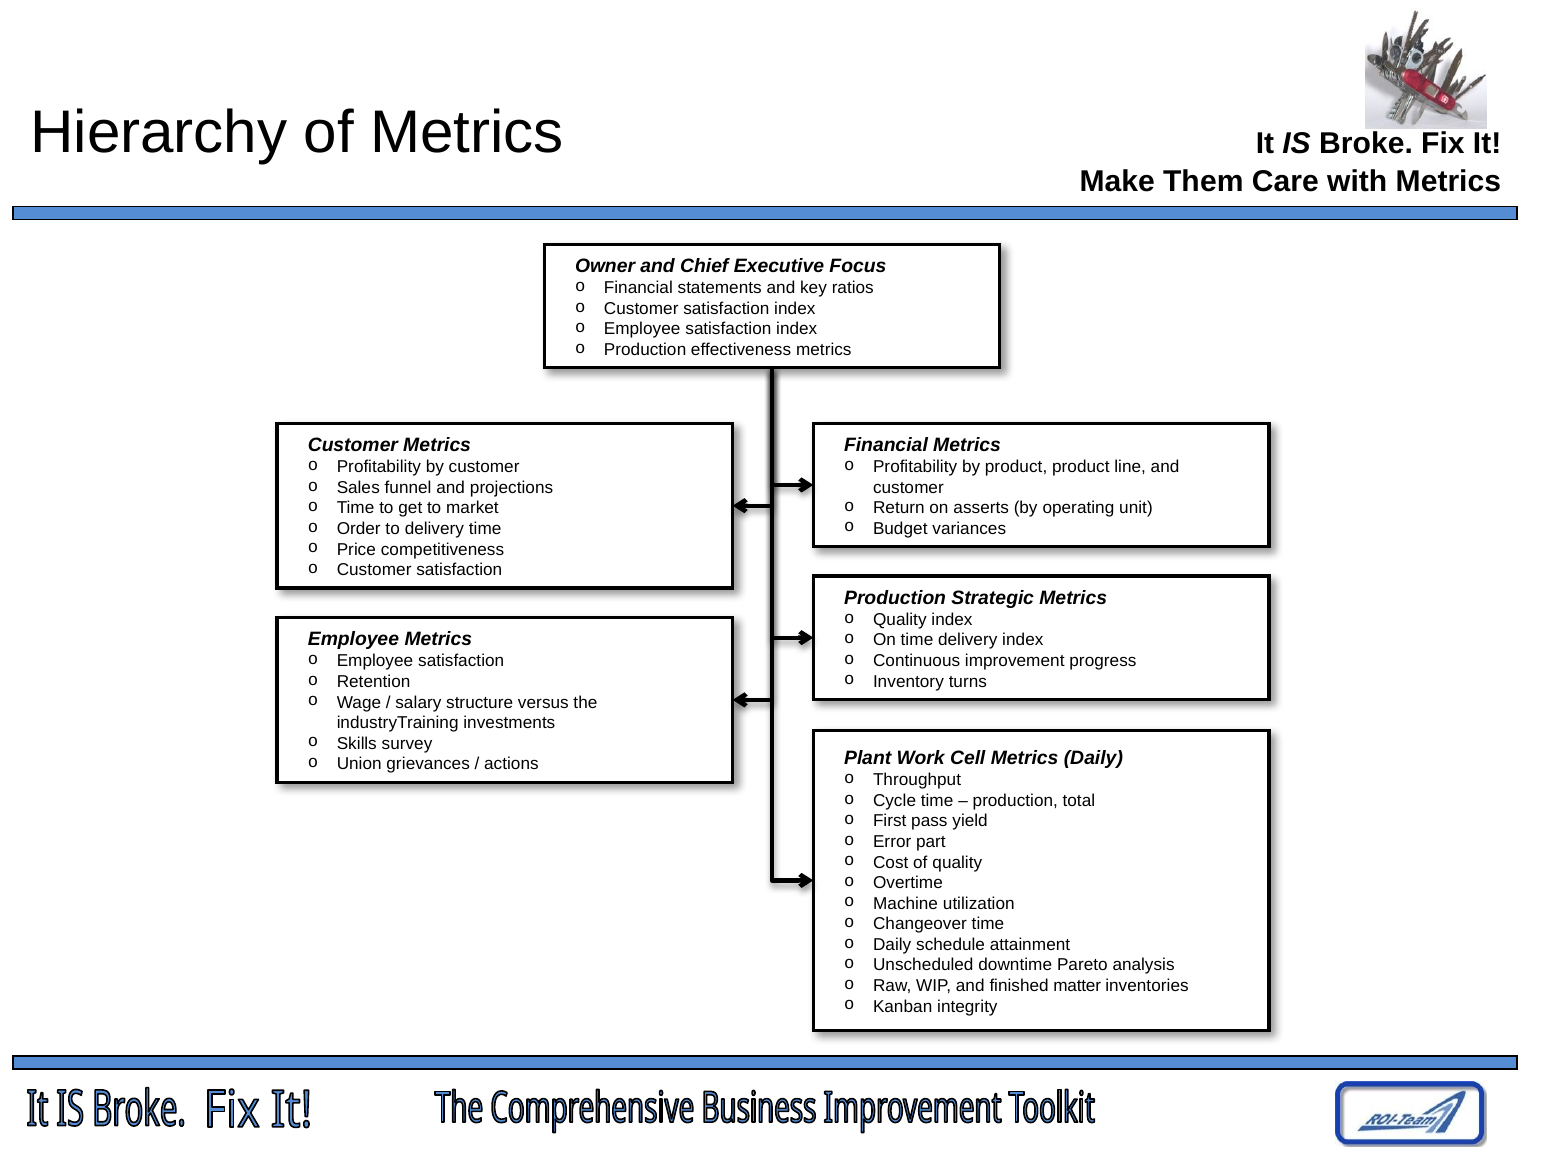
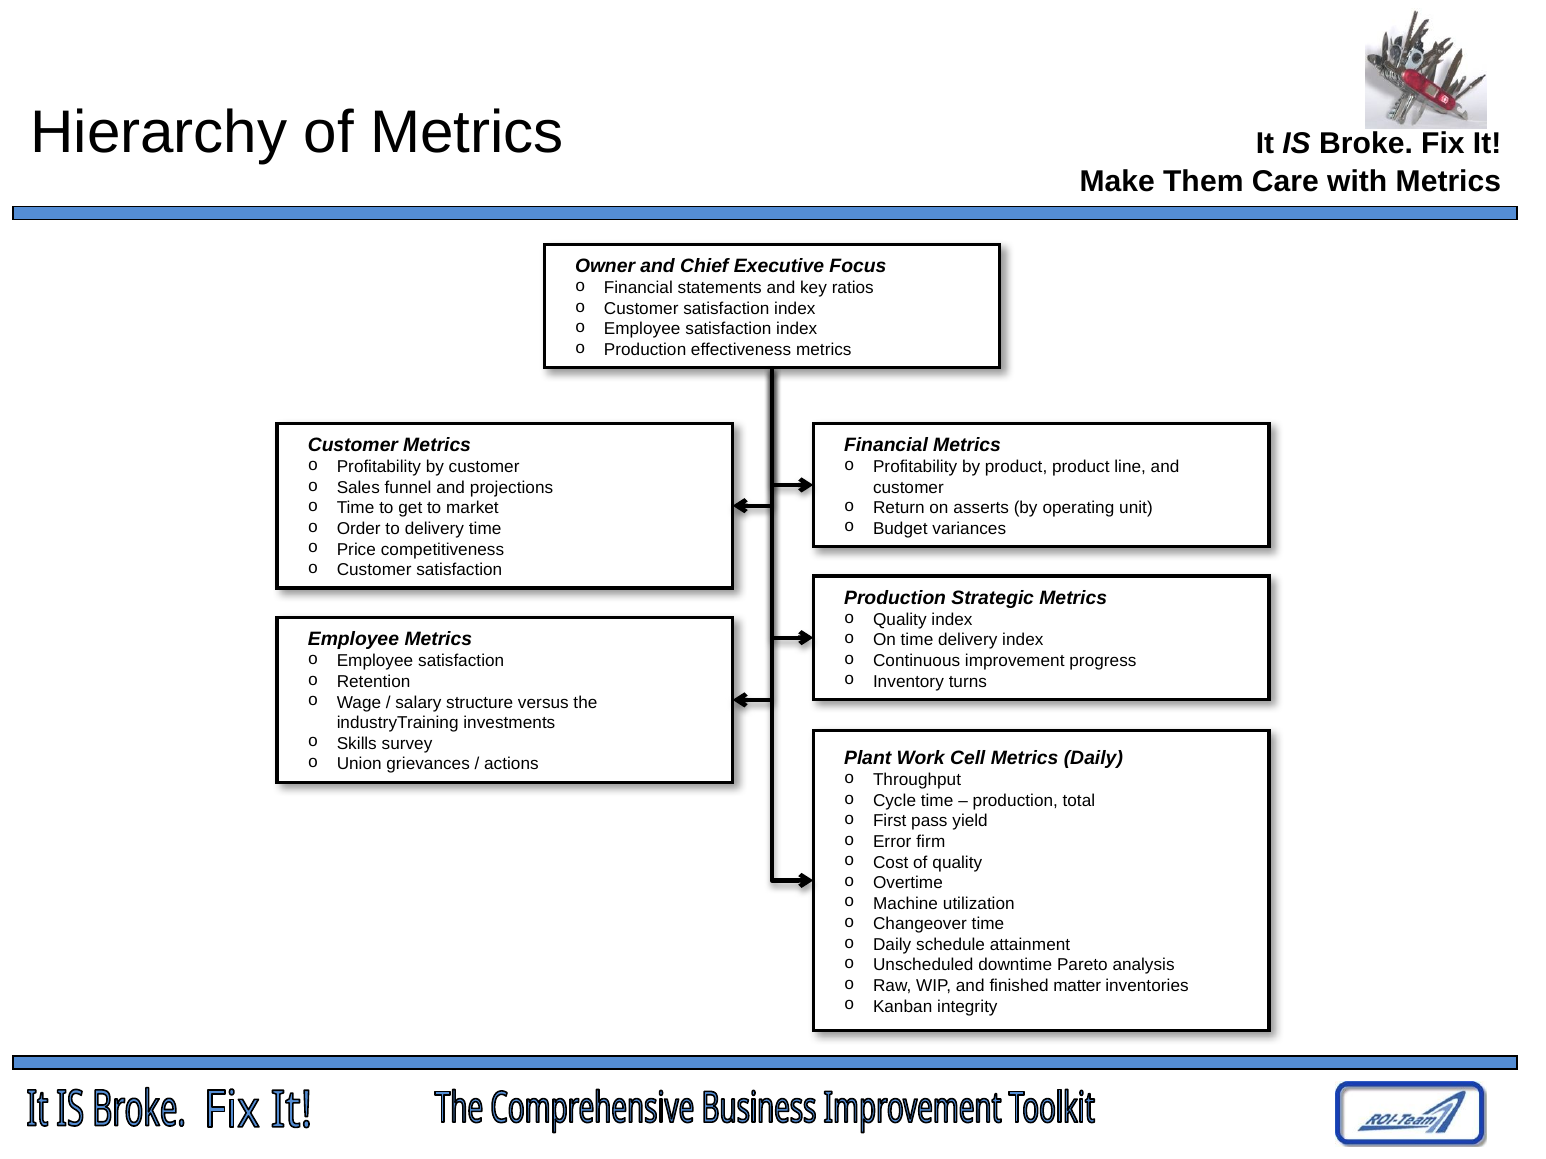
part: part -> firm
